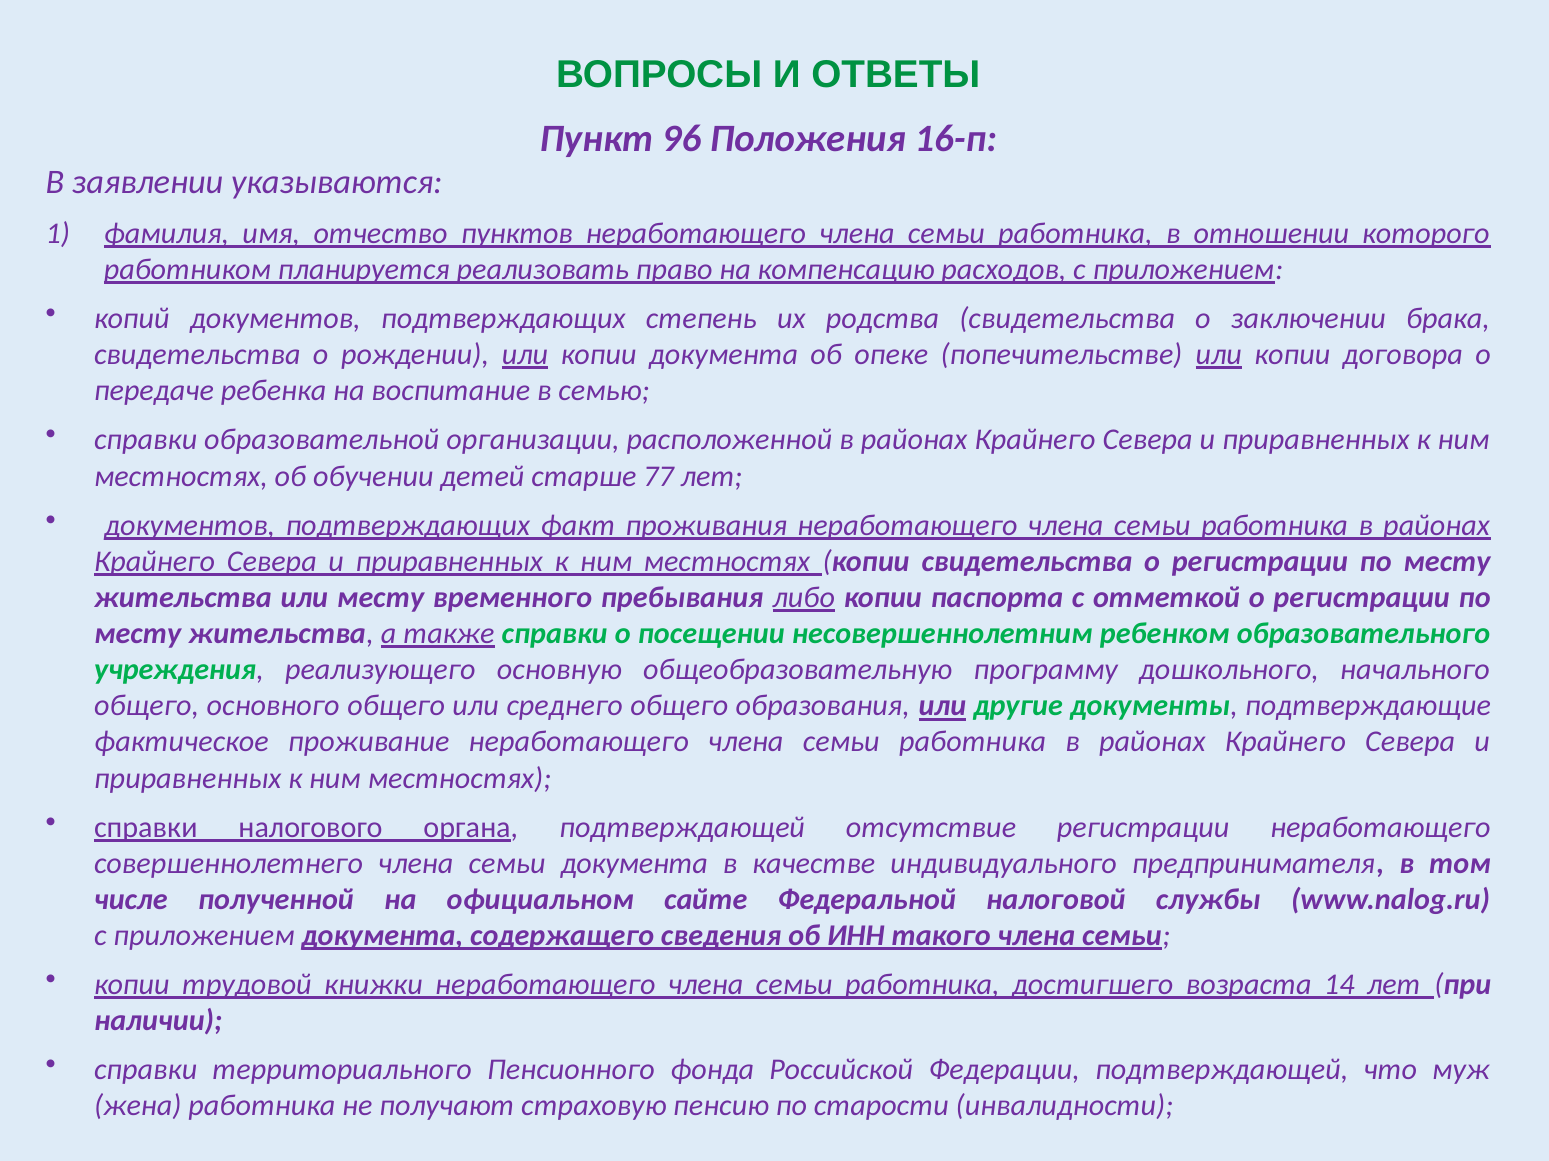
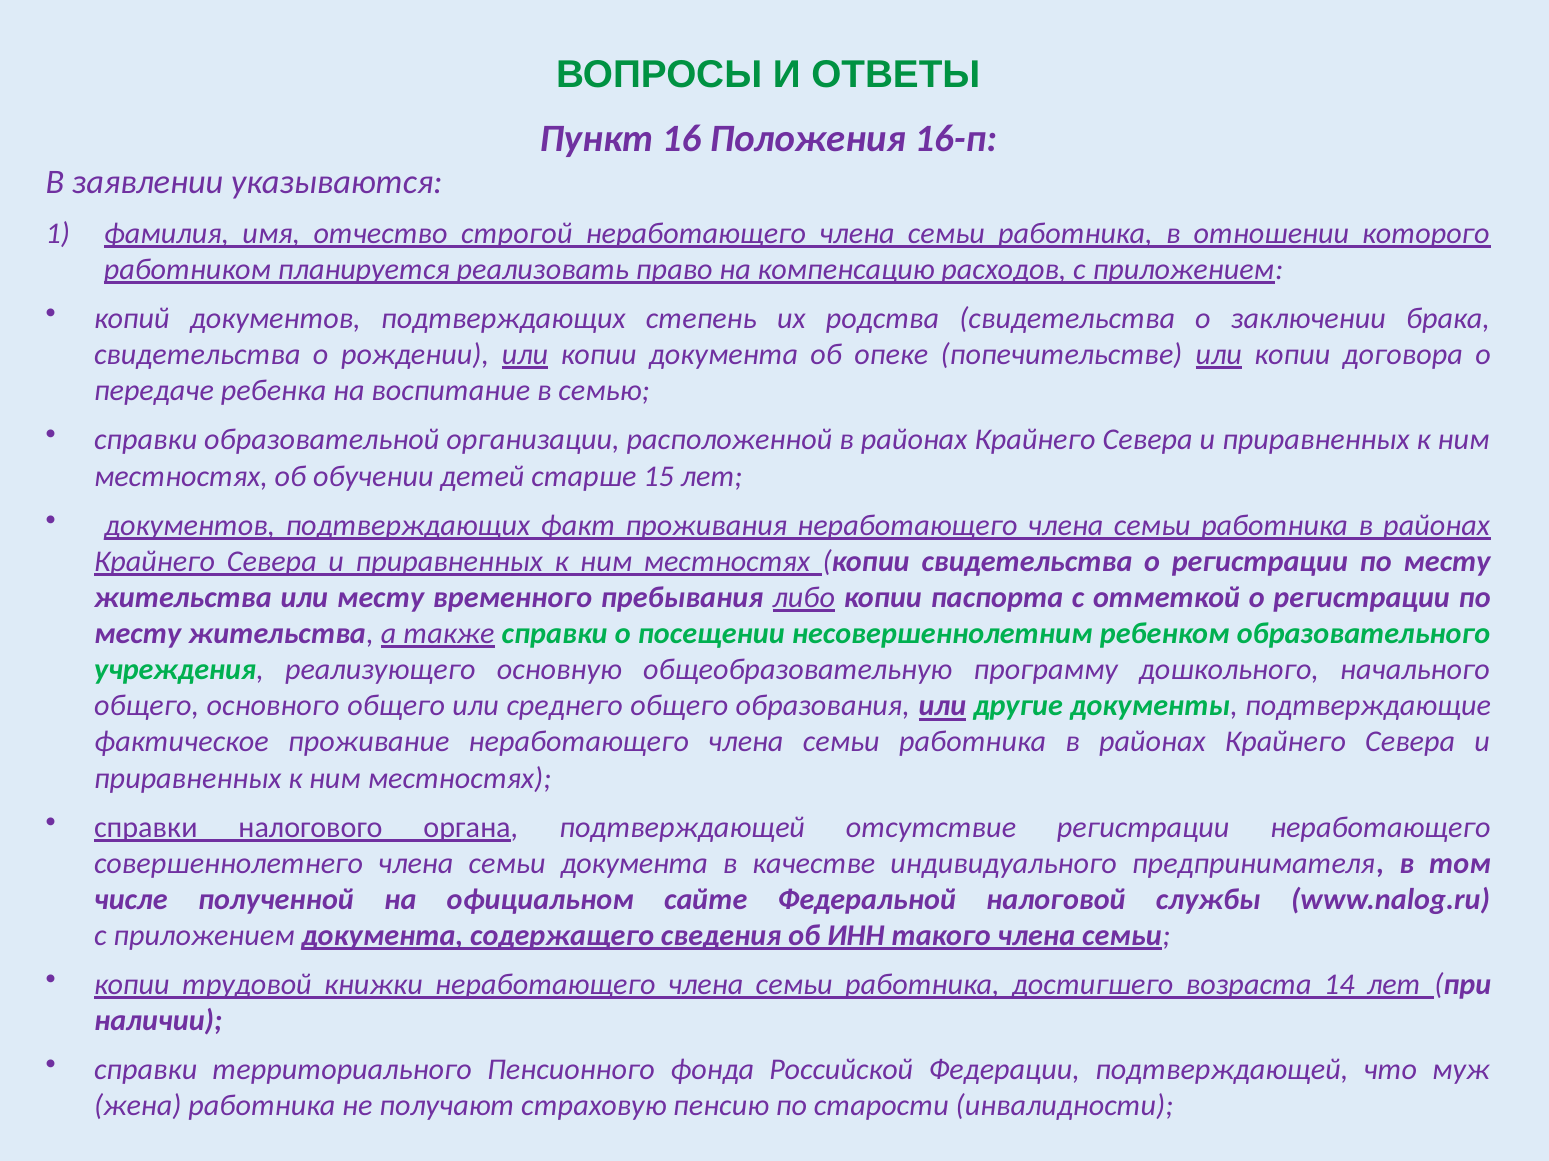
96: 96 -> 16
пунктов: пунктов -> строгой
77: 77 -> 15
